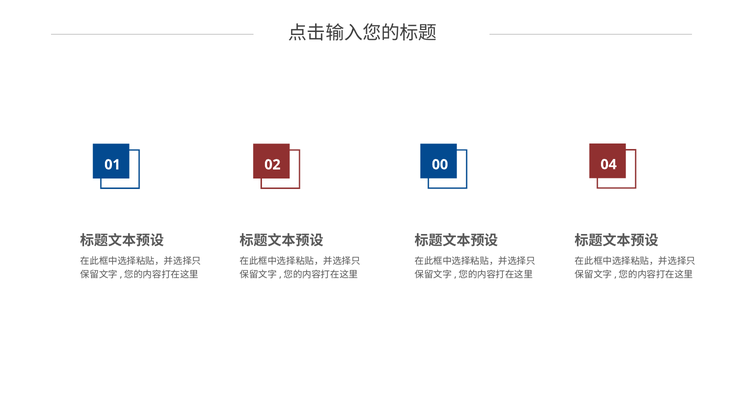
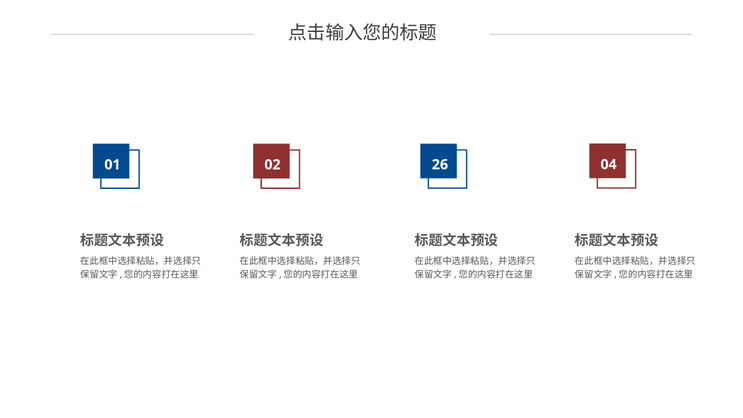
00: 00 -> 26
